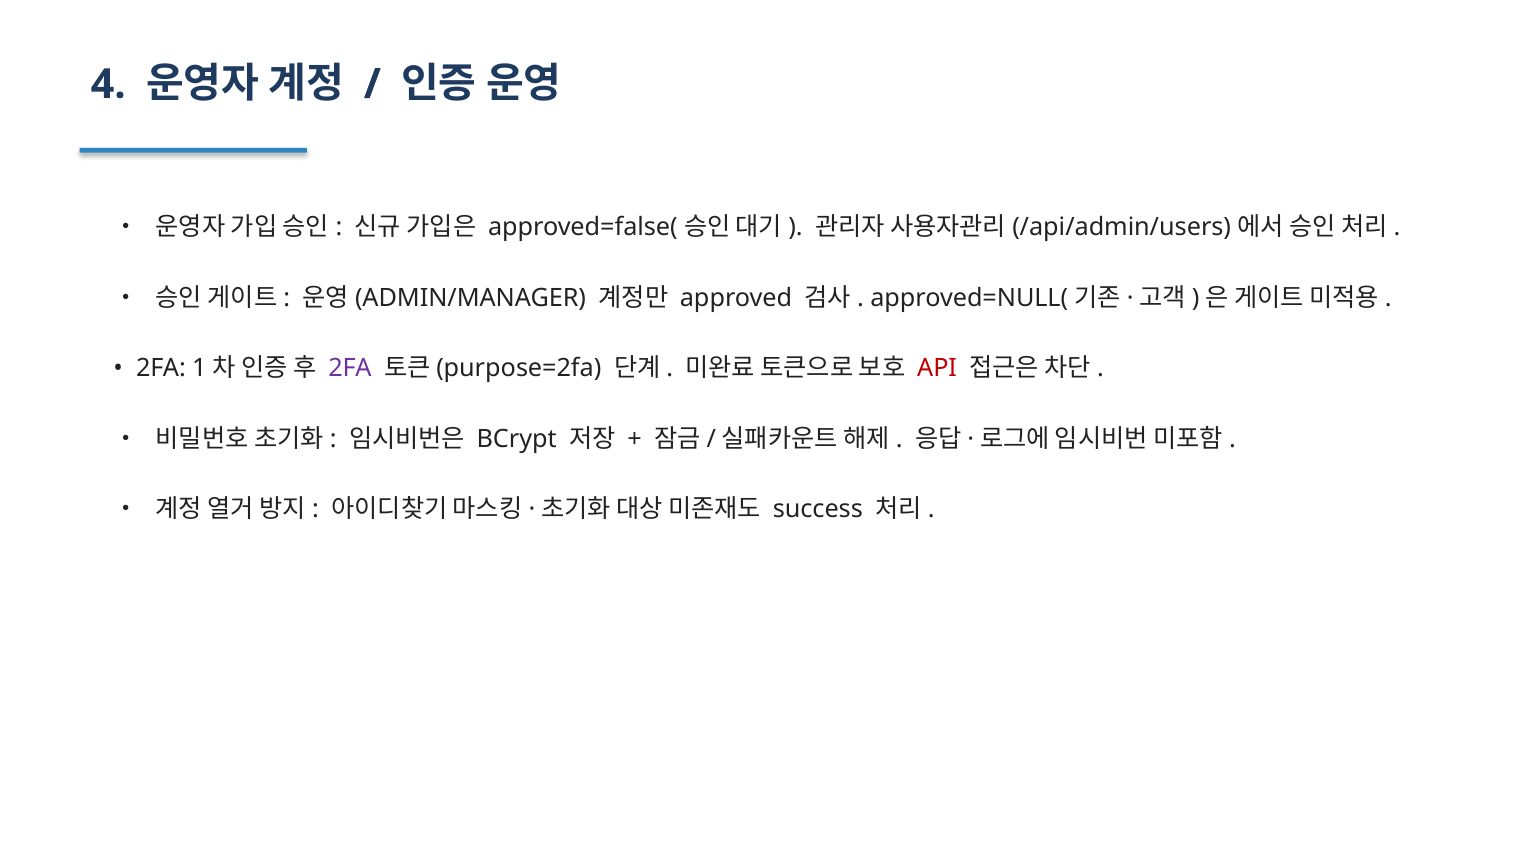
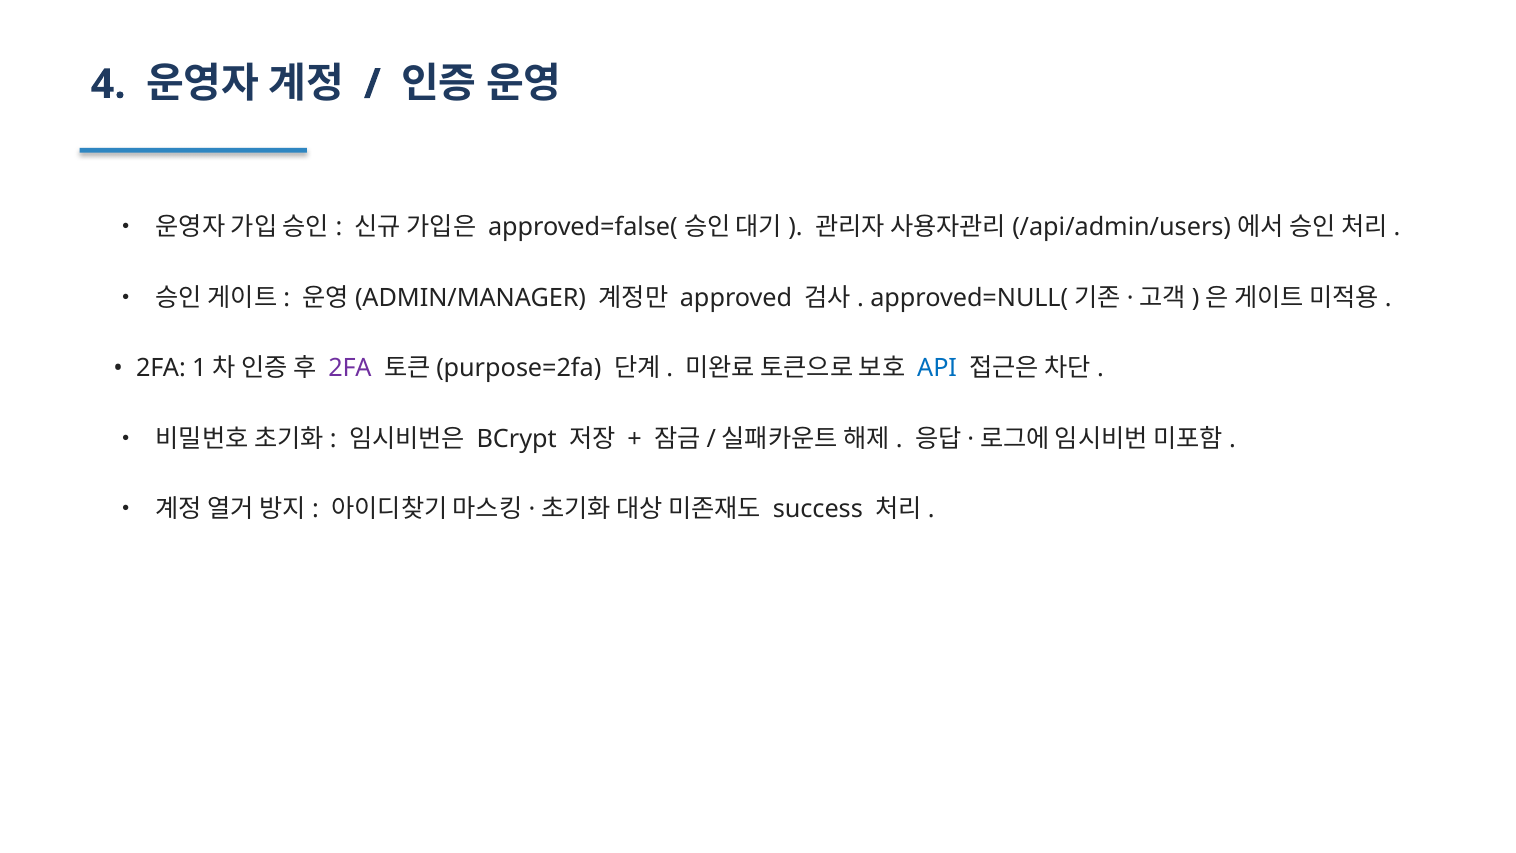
API colour: red -> blue
